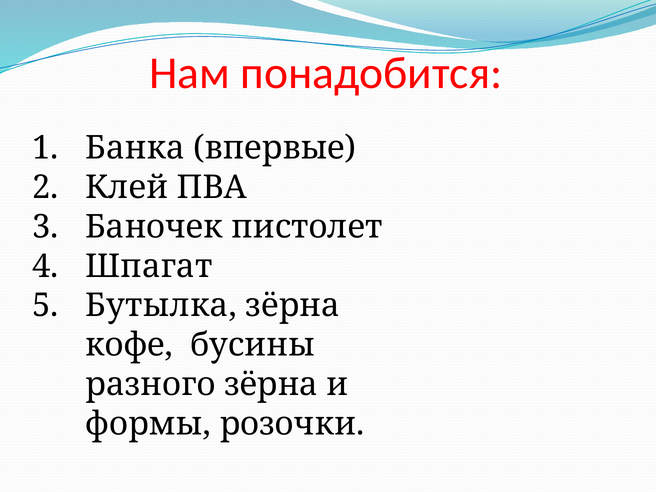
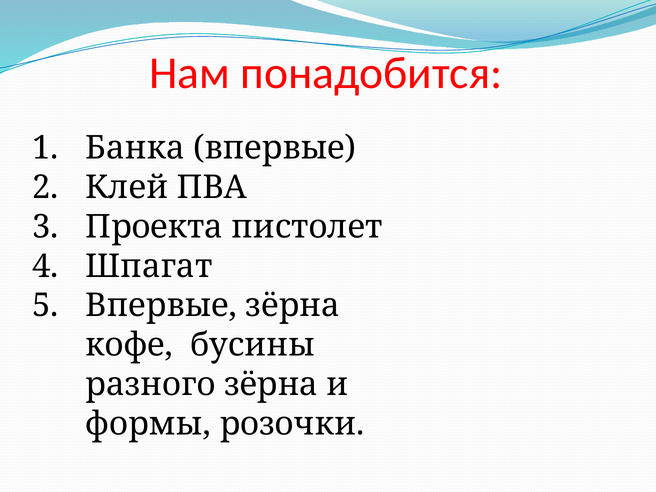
Баночек: Баночек -> Проекта
Бутылка at (161, 306): Бутылка -> Впервые
